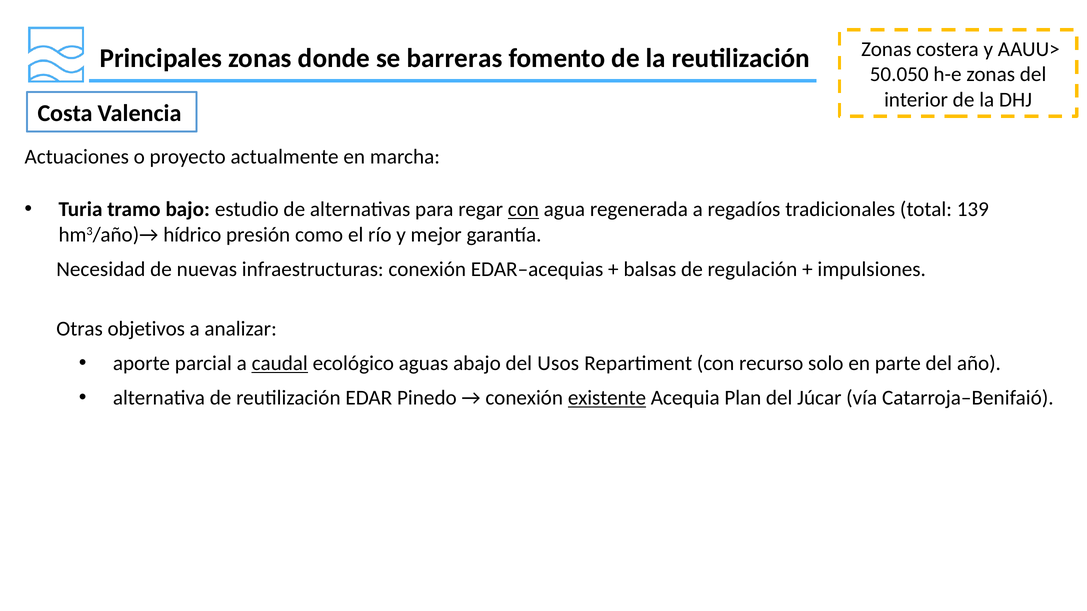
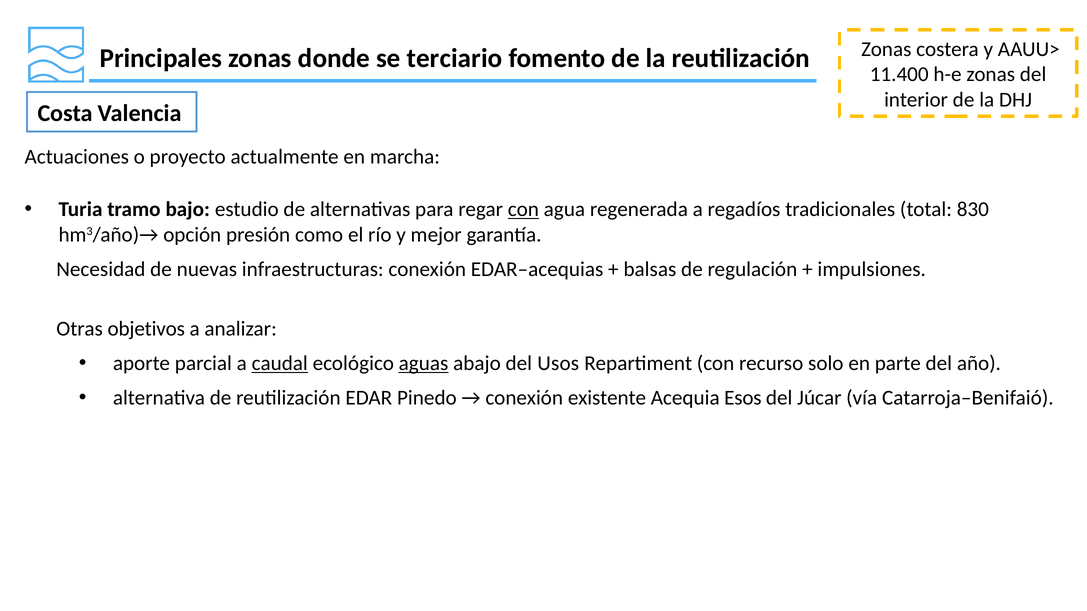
barreras: barreras -> terciario
50.050: 50.050 -> 11.400
139: 139 -> 830
hídrico: hídrico -> opción
aguas underline: none -> present
existente underline: present -> none
Plan: Plan -> Esos
